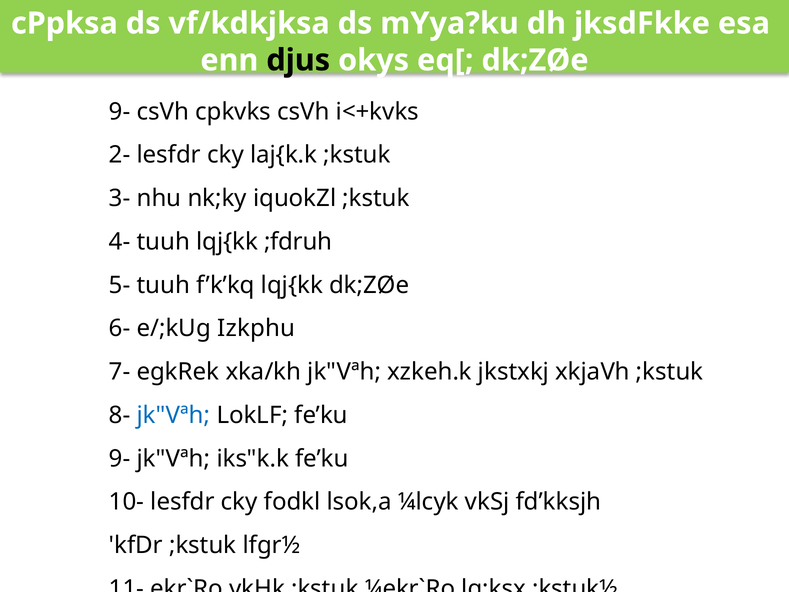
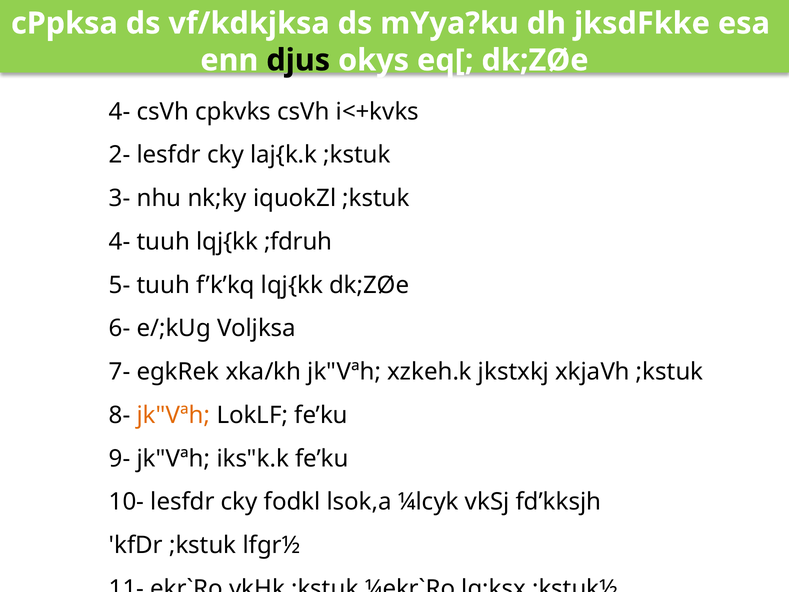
9- at (120, 112): 9- -> 4-
Izkphu: Izkphu -> Voljksa
jk"Vªh at (173, 415) colour: blue -> orange
